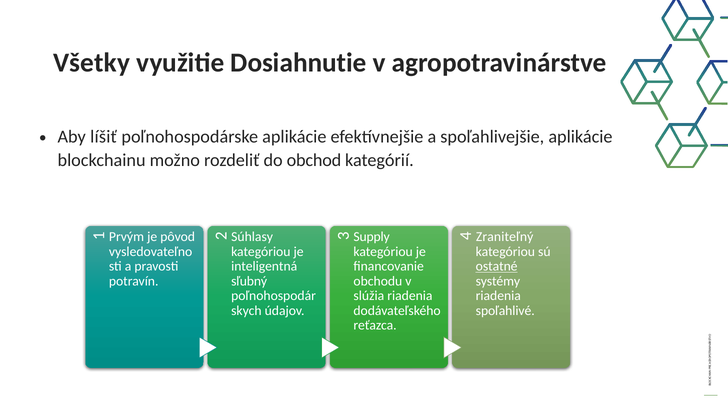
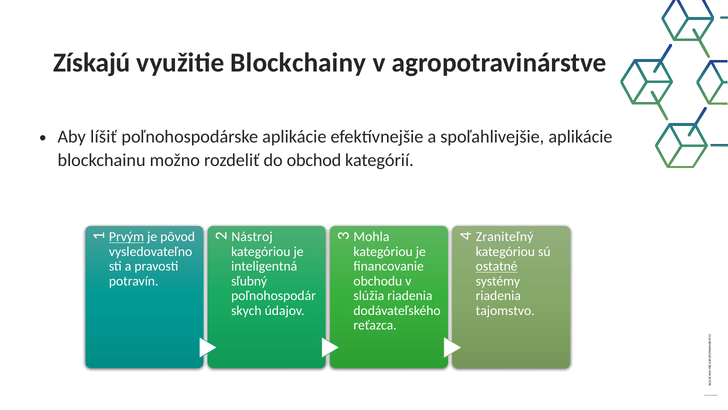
Všetky: Všetky -> Získajú
Dosiahnutie: Dosiahnutie -> Blockchainy
Prvým underline: none -> present
Súhlasy: Súhlasy -> Nástroj
Supply: Supply -> Mohla
spoľahlivé: spoľahlivé -> tajomstvo
